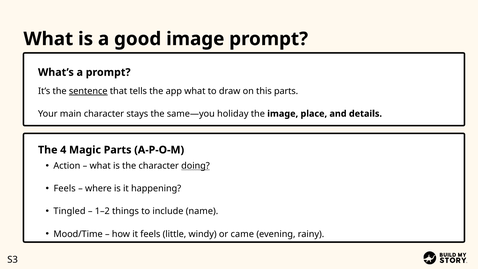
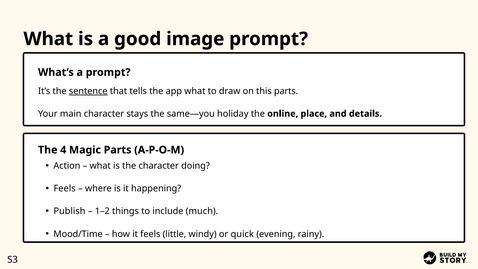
the image: image -> online
doing underline: present -> none
Tingled: Tingled -> Publish
name: name -> much
came: came -> quick
